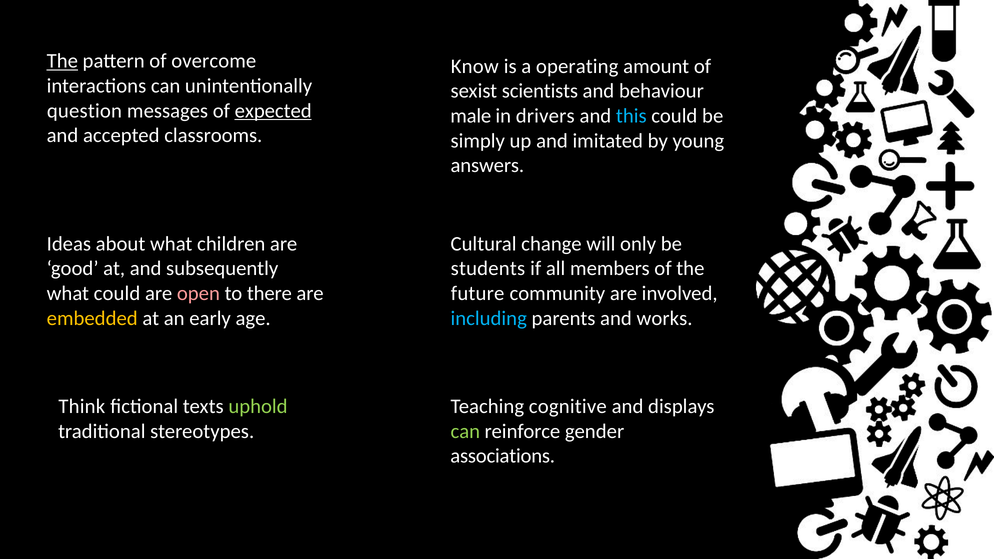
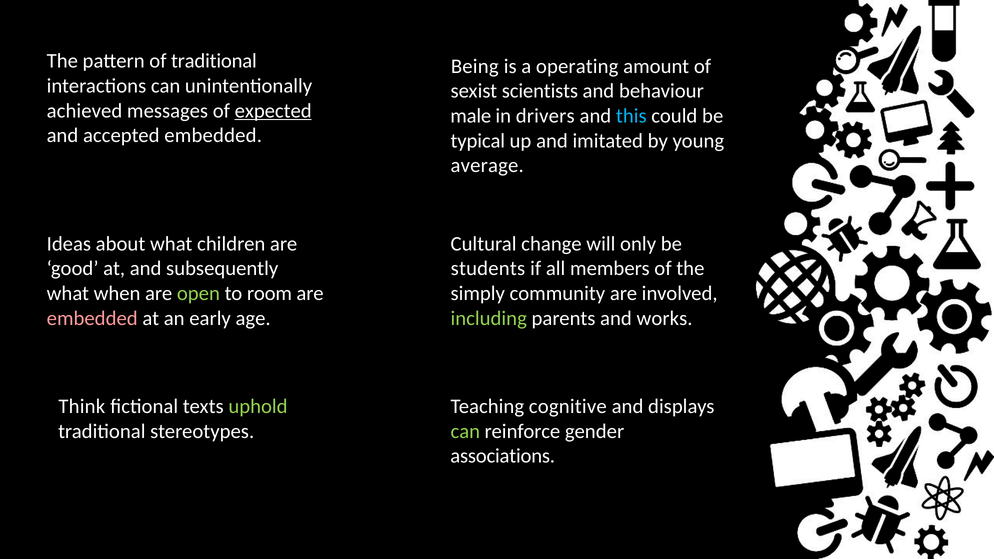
The at (62, 61) underline: present -> none
of overcome: overcome -> traditional
Know: Know -> Being
question: question -> achieved
accepted classrooms: classrooms -> embedded
simply: simply -> typical
answers: answers -> average
what could: could -> when
open colour: pink -> light green
there: there -> room
future: future -> simply
embedded at (92, 318) colour: yellow -> pink
including colour: light blue -> light green
